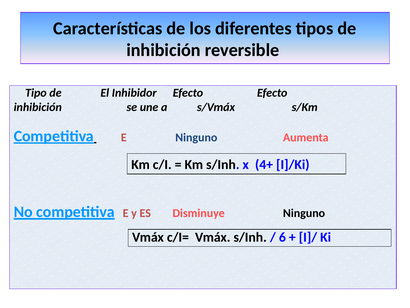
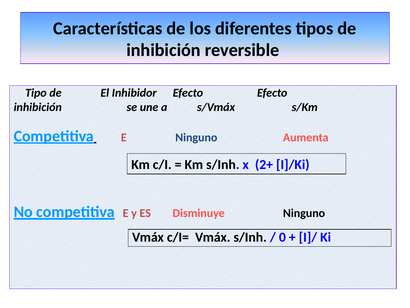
4+: 4+ -> 2+
6: 6 -> 0
